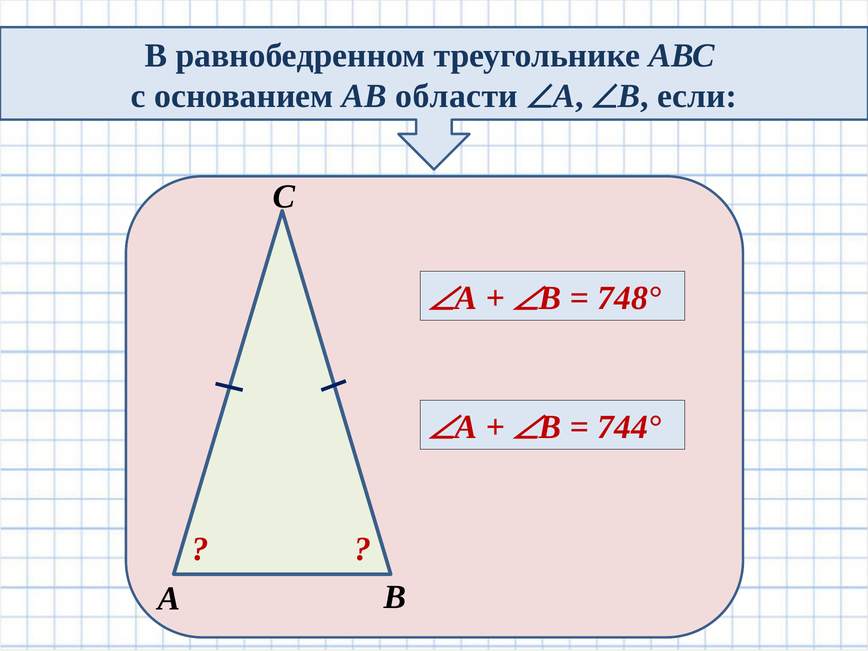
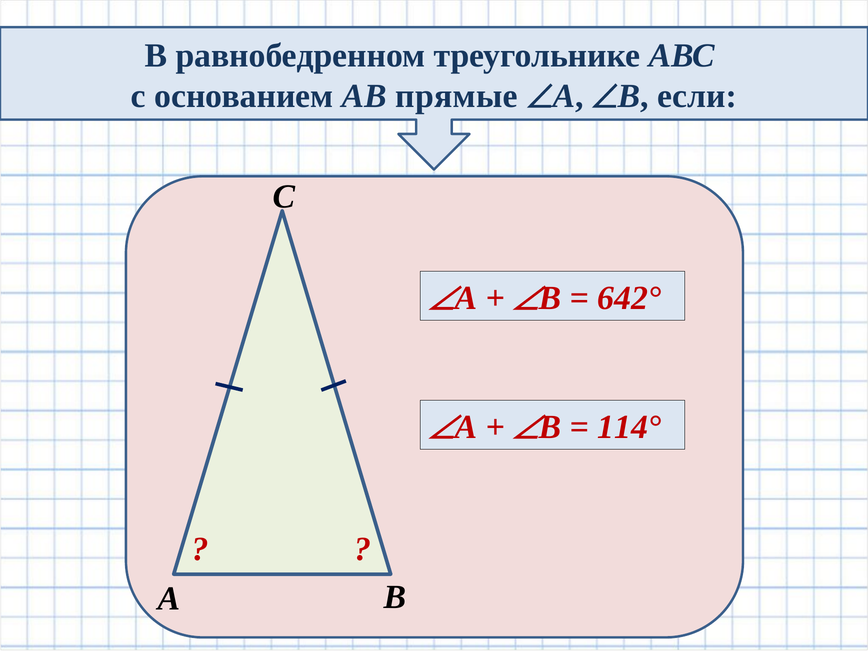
области: области -> прямые
748°: 748° -> 642°
744°: 744° -> 114°
